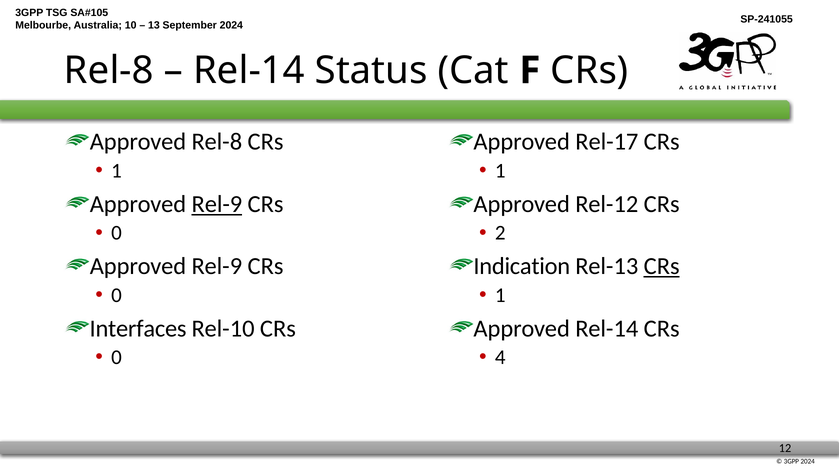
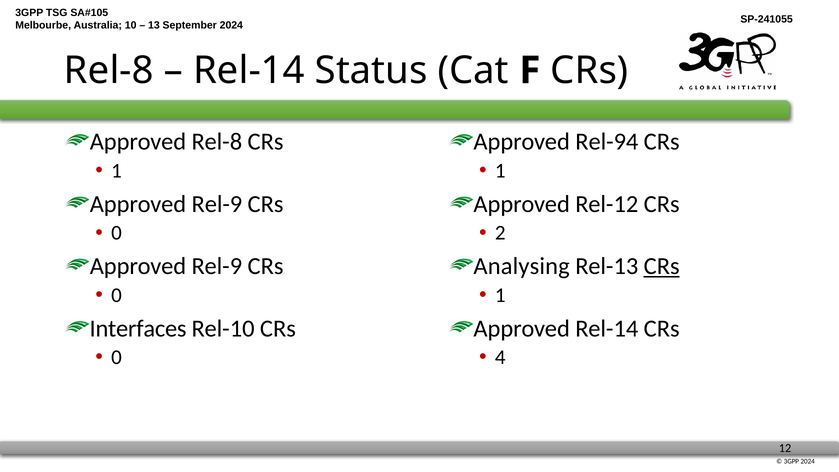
Rel-17: Rel-17 -> Rel-94
Rel-9 at (217, 204) underline: present -> none
Indication: Indication -> Analysing
